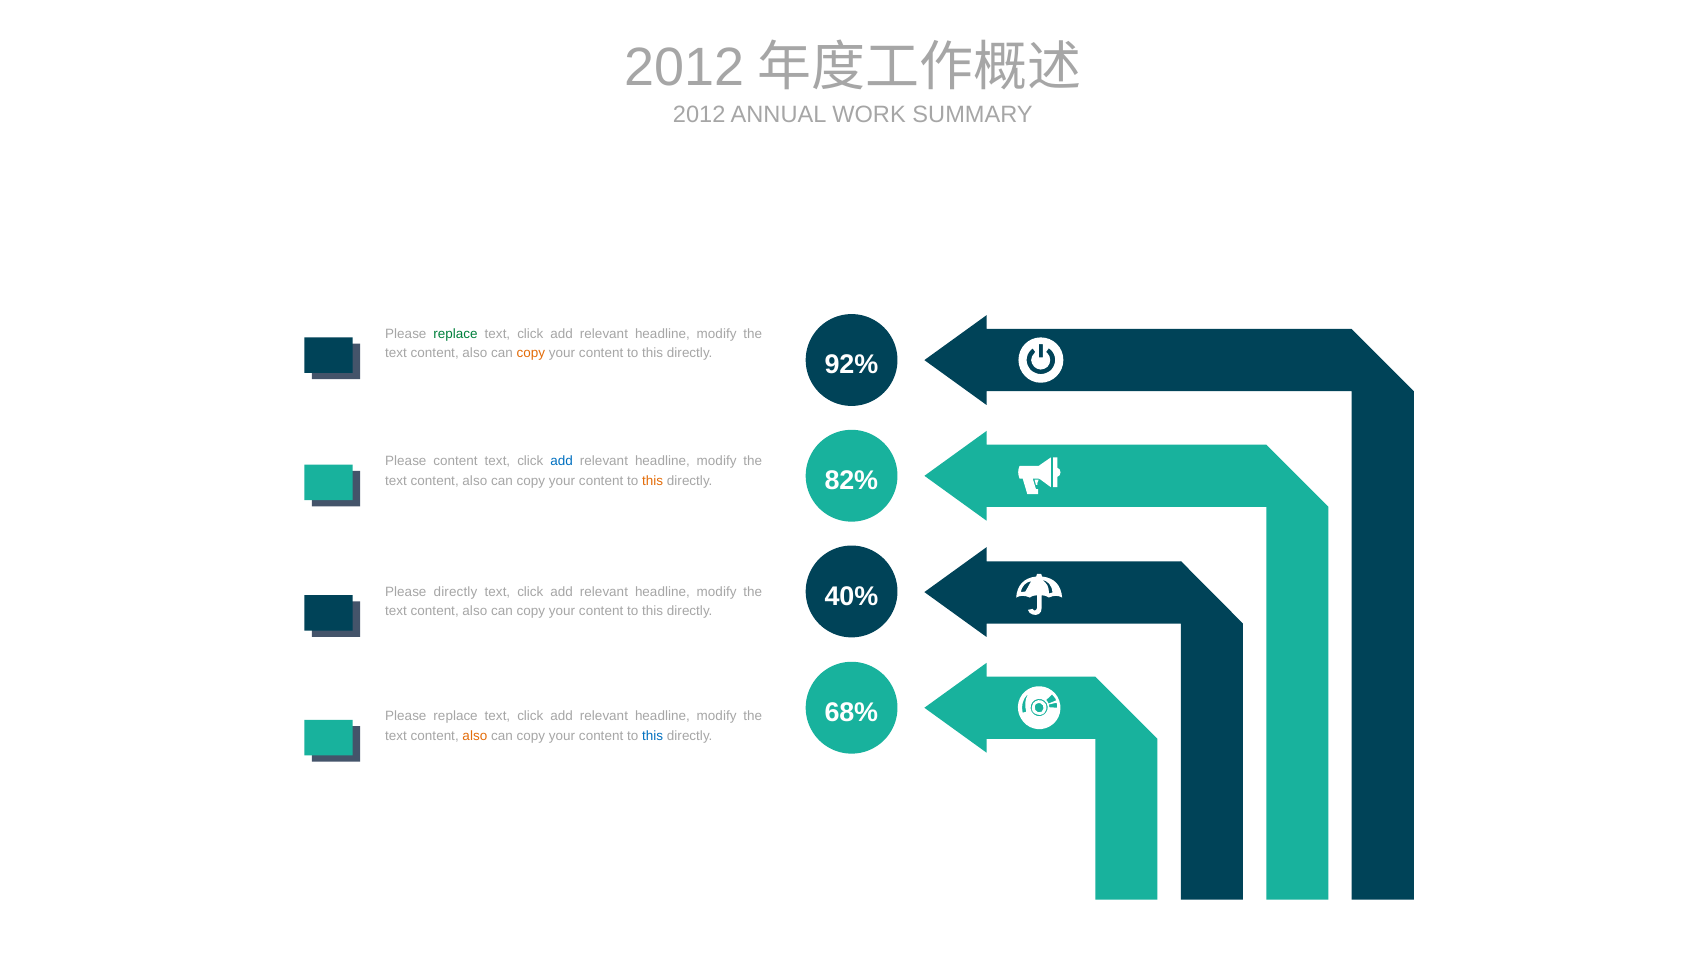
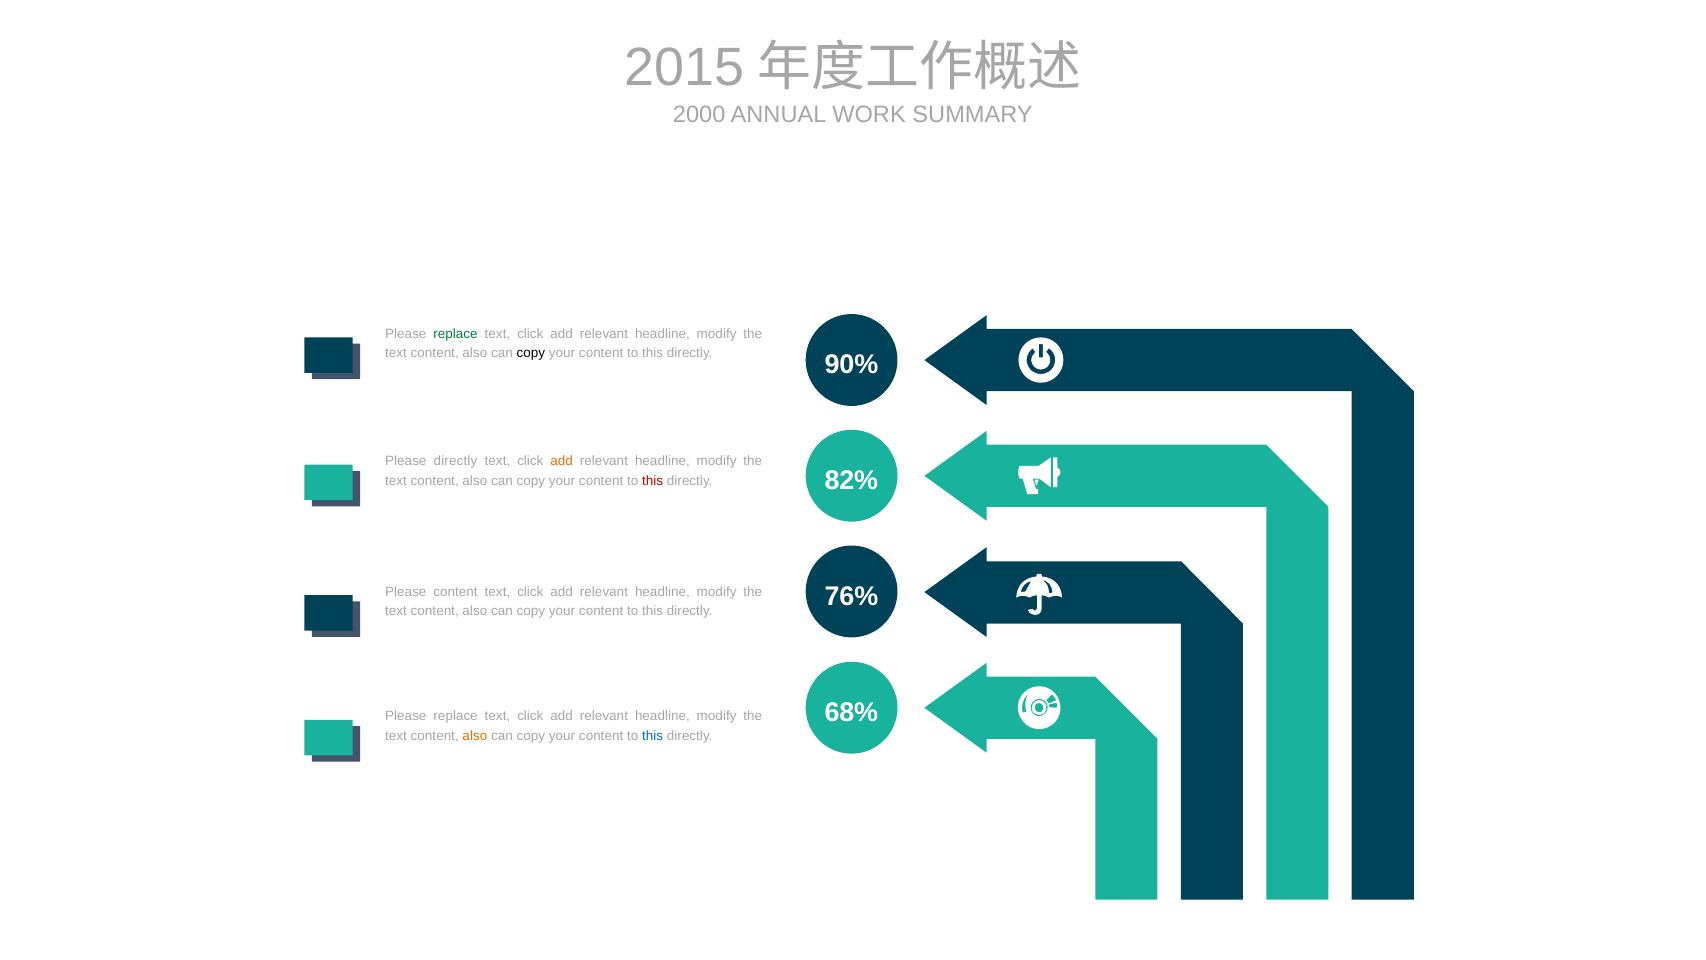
2012 at (685, 67): 2012 -> 2015
2012 at (699, 114): 2012 -> 2000
copy at (531, 353) colour: orange -> black
92%: 92% -> 90%
Please content: content -> directly
add at (562, 461) colour: blue -> orange
this at (653, 480) colour: orange -> red
40%: 40% -> 76%
Please directly: directly -> content
